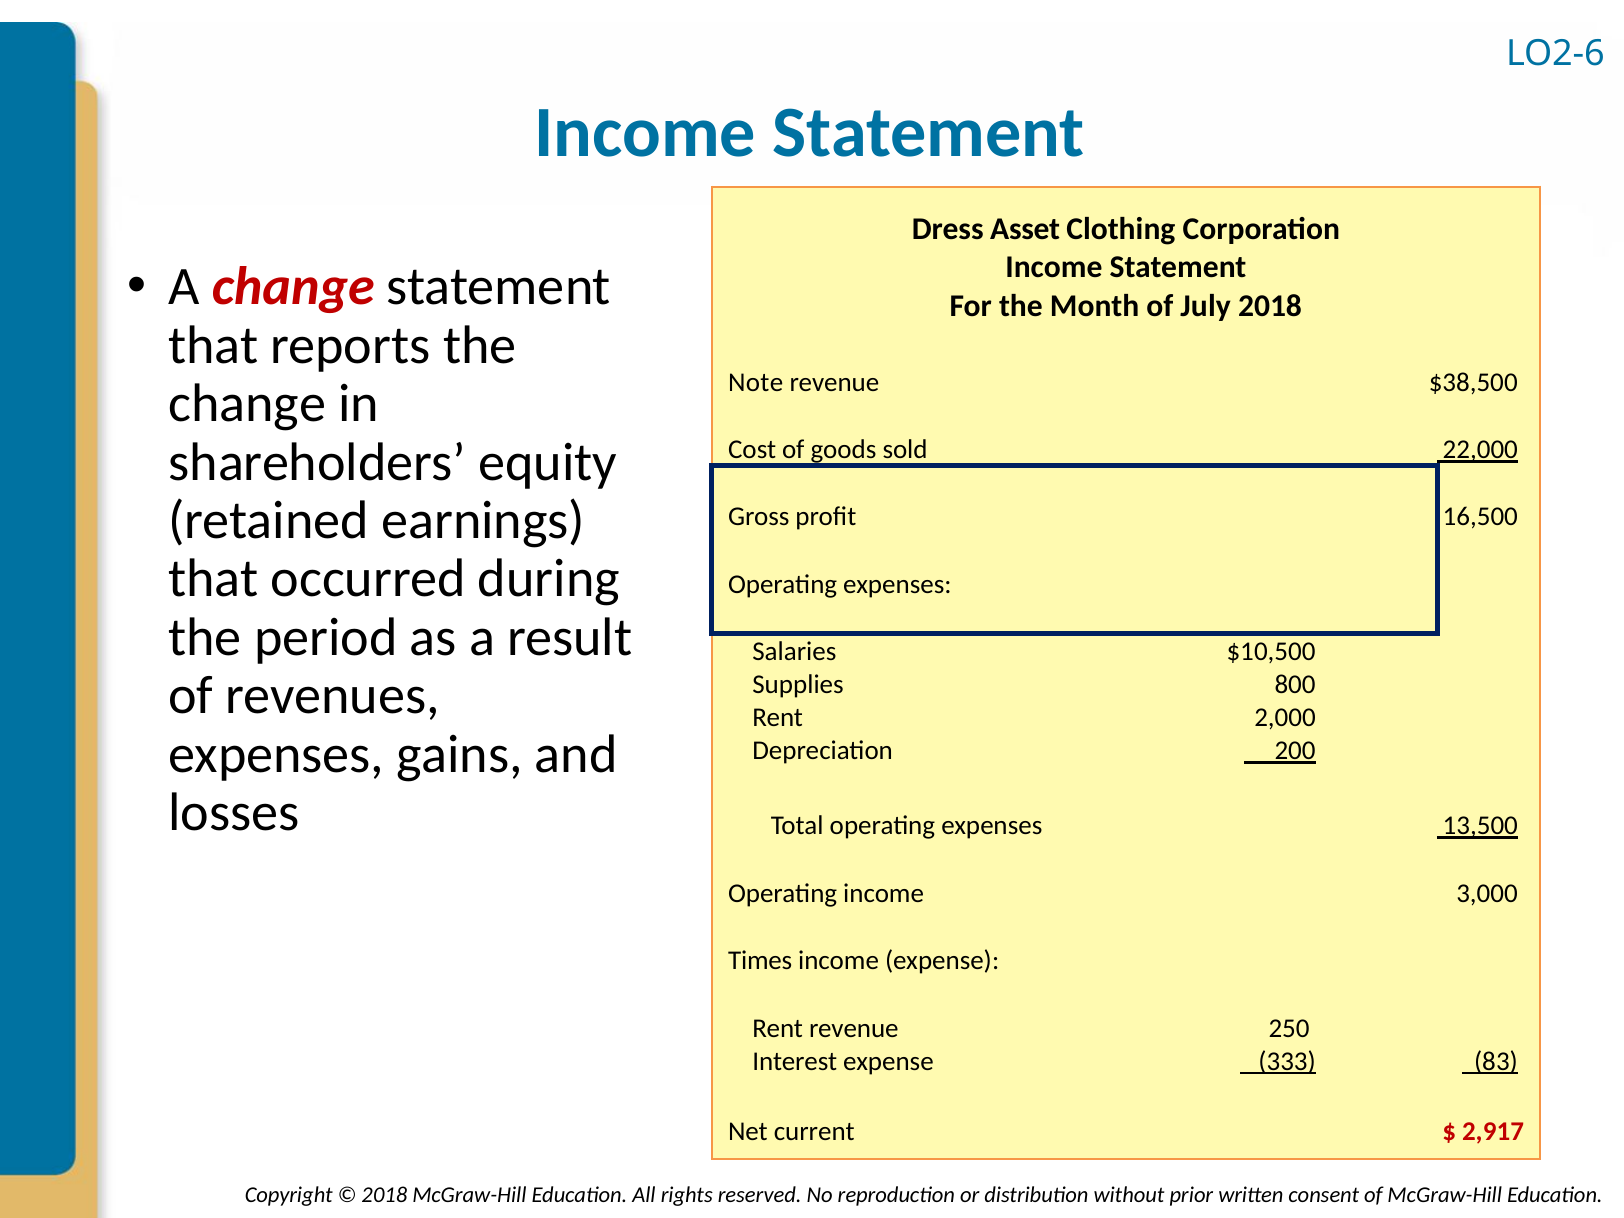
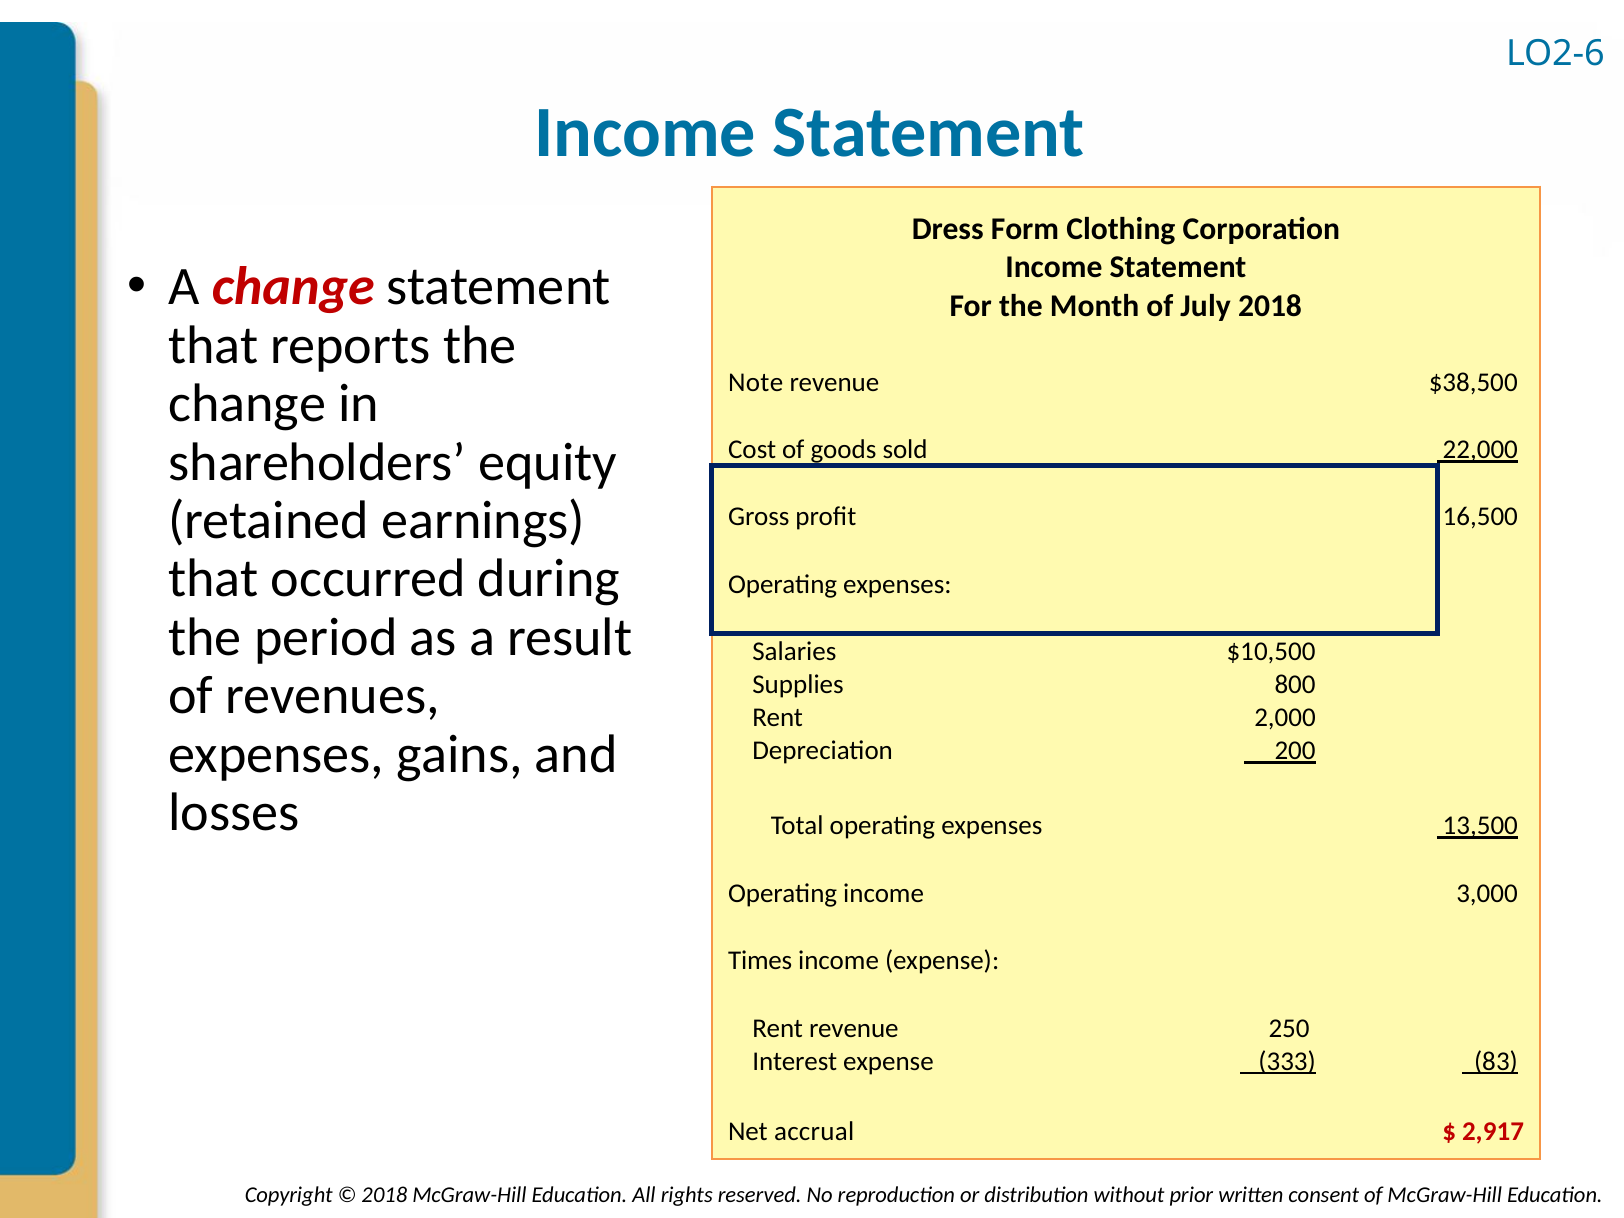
Asset: Asset -> Form
current: current -> accrual
